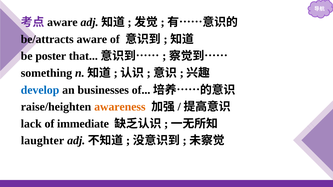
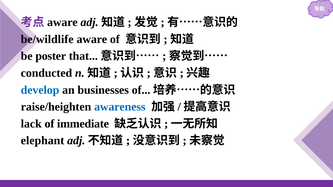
be/attracts: be/attracts -> be/wildlife
something: something -> conducted
awareness colour: orange -> blue
laughter: laughter -> elephant
